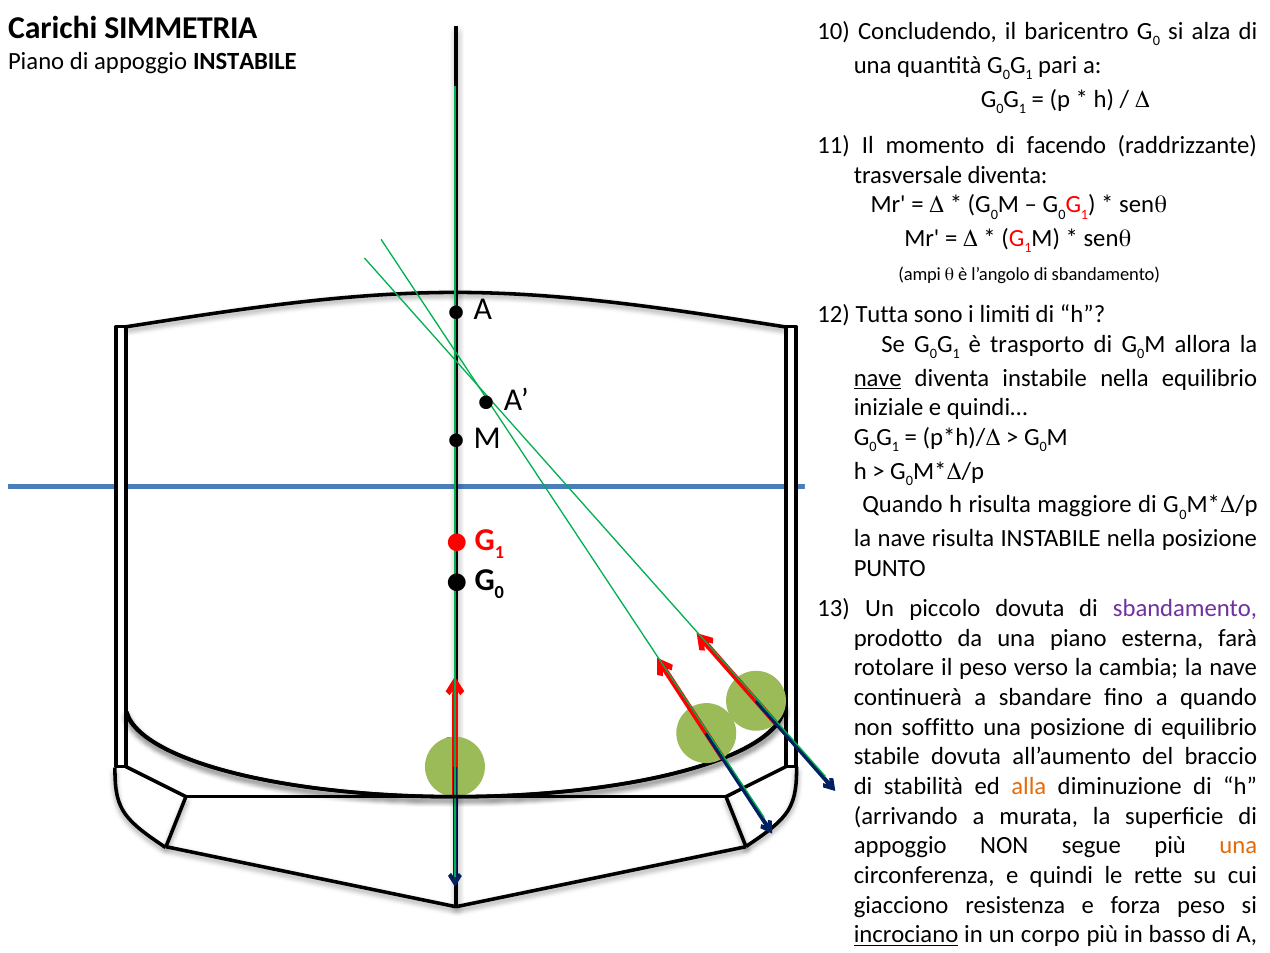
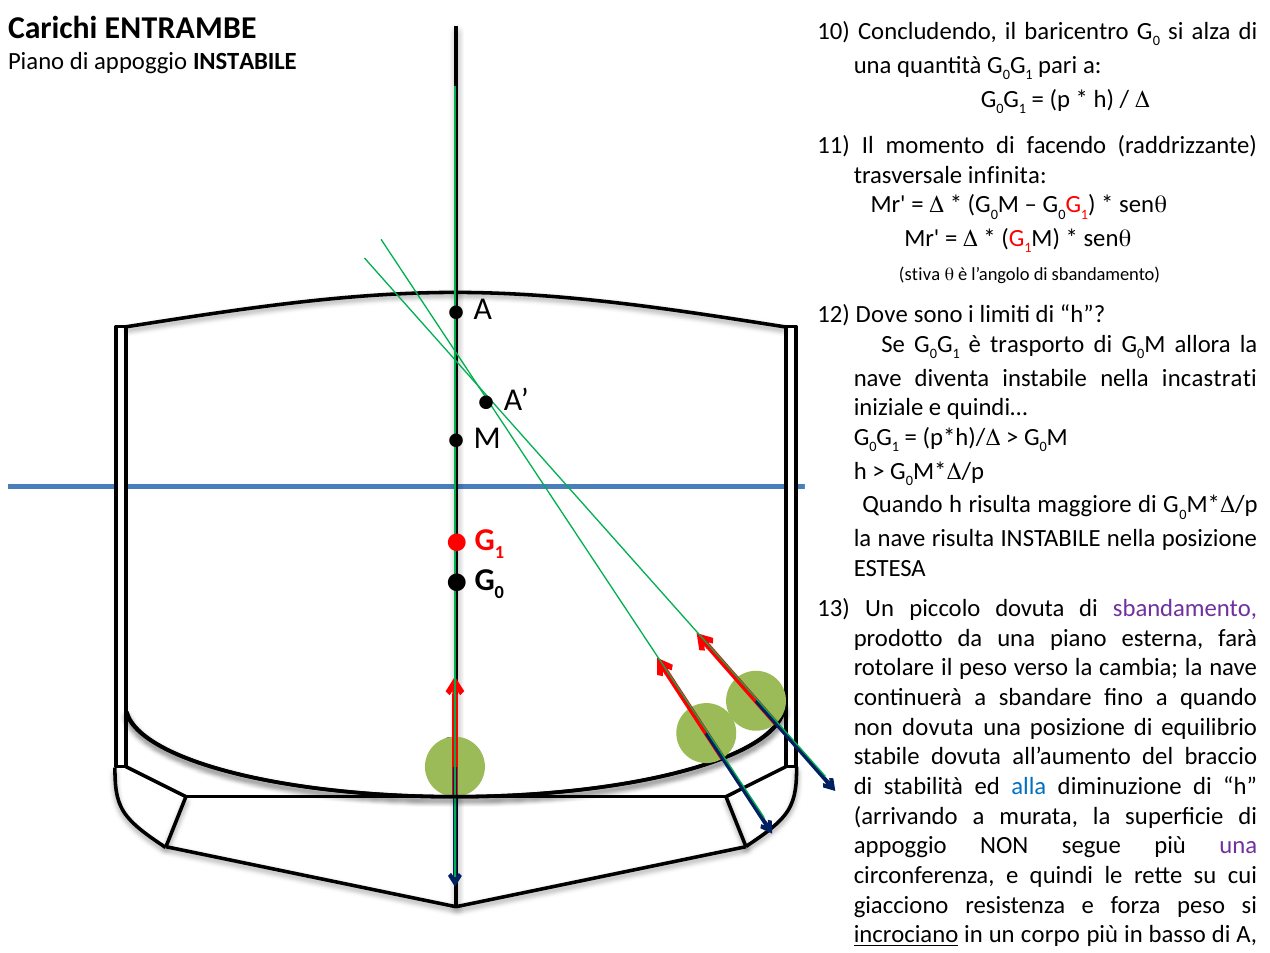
SIMMETRIA: SIMMETRIA -> ENTRAMBE
trasversale diventa: diventa -> infinita
ampi: ampi -> stiva
Tutta: Tutta -> Dove
nave at (878, 378) underline: present -> none
nella equilibrio: equilibrio -> incastrati
PUNTO: PUNTO -> ESTESA
non soffitto: soffitto -> dovuta
alla colour: orange -> blue
una at (1238, 845) colour: orange -> purple
